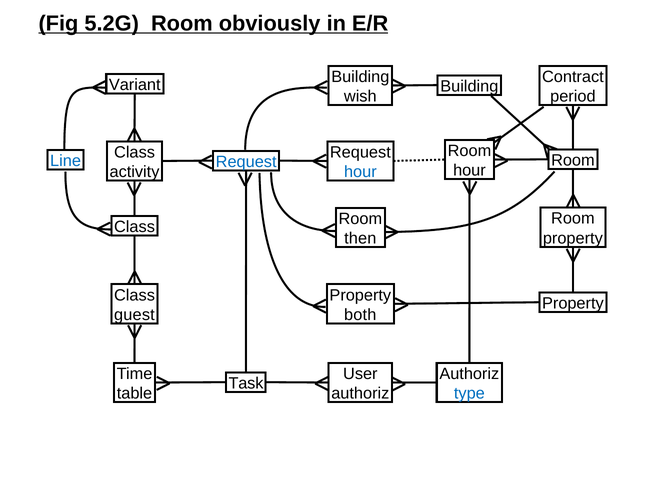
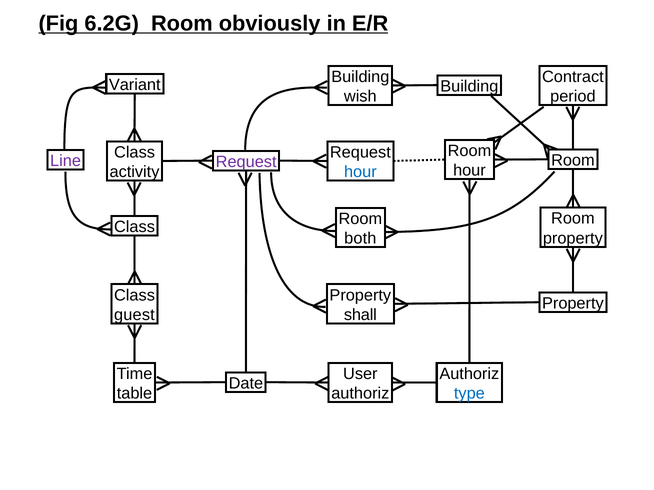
5.2G: 5.2G -> 6.2G
Line colour: blue -> purple
Request at (246, 162) colour: blue -> purple
then: then -> both
both: both -> shall
Task: Task -> Date
